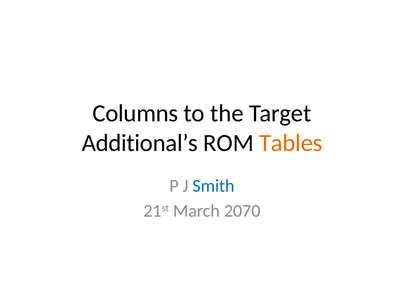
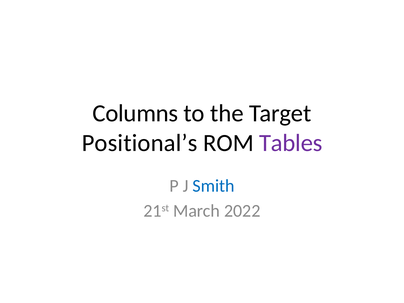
Additional’s: Additional’s -> Positional’s
Tables colour: orange -> purple
2070: 2070 -> 2022
